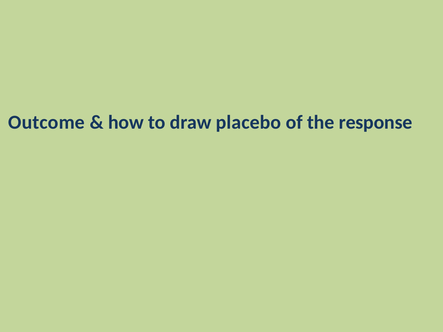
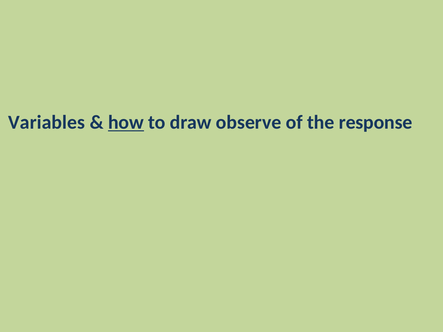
Outcome: Outcome -> Variables
how underline: none -> present
placebo: placebo -> observe
